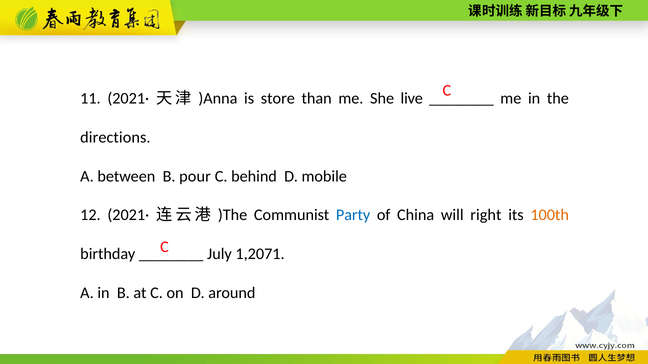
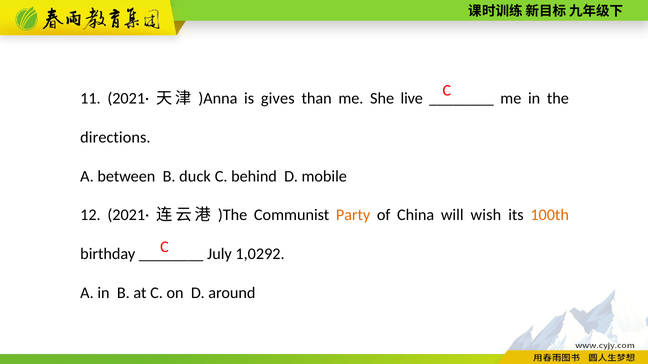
store: store -> gives
pour: pour -> duck
Party colour: blue -> orange
right: right -> wish
1,2071: 1,2071 -> 1,0292
